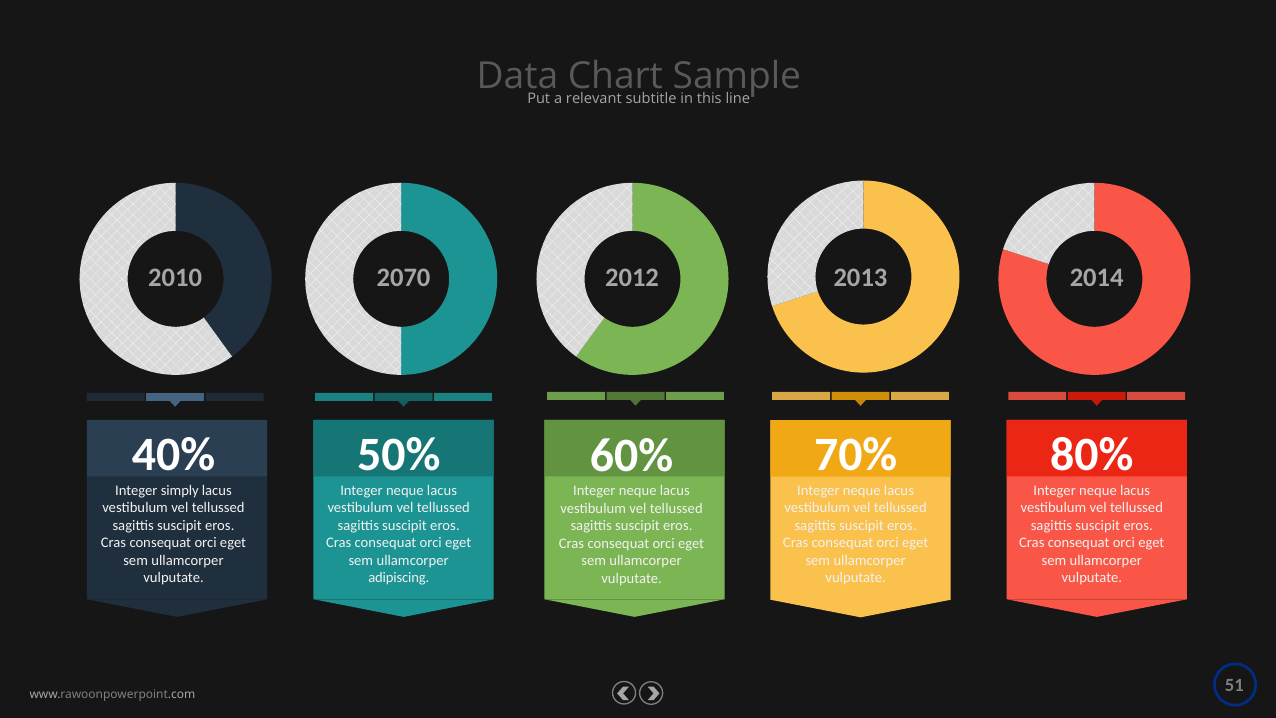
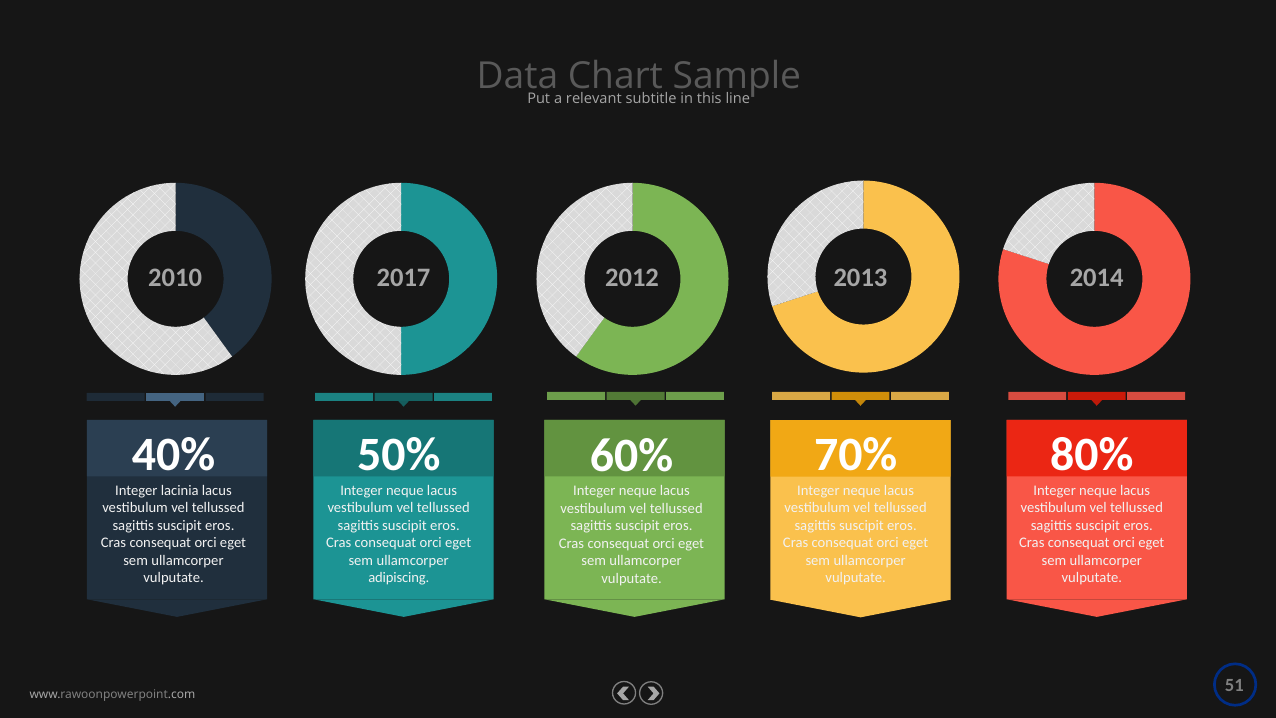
2070: 2070 -> 2017
simply: simply -> lacinia
